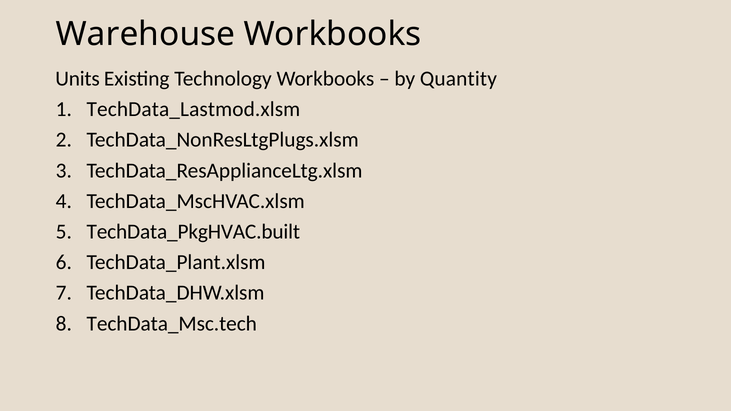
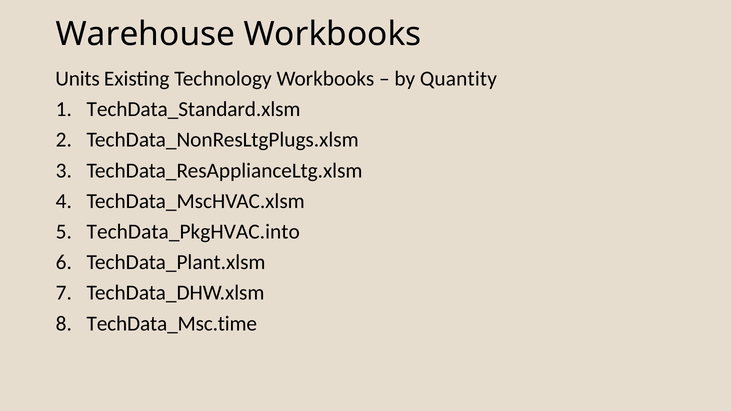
TechData_Lastmod.xlsm: TechData_Lastmod.xlsm -> TechData_Standard.xlsm
TechData_PkgHVAC.built: TechData_PkgHVAC.built -> TechData_PkgHVAC.into
TechData_Msc.tech: TechData_Msc.tech -> TechData_Msc.time
